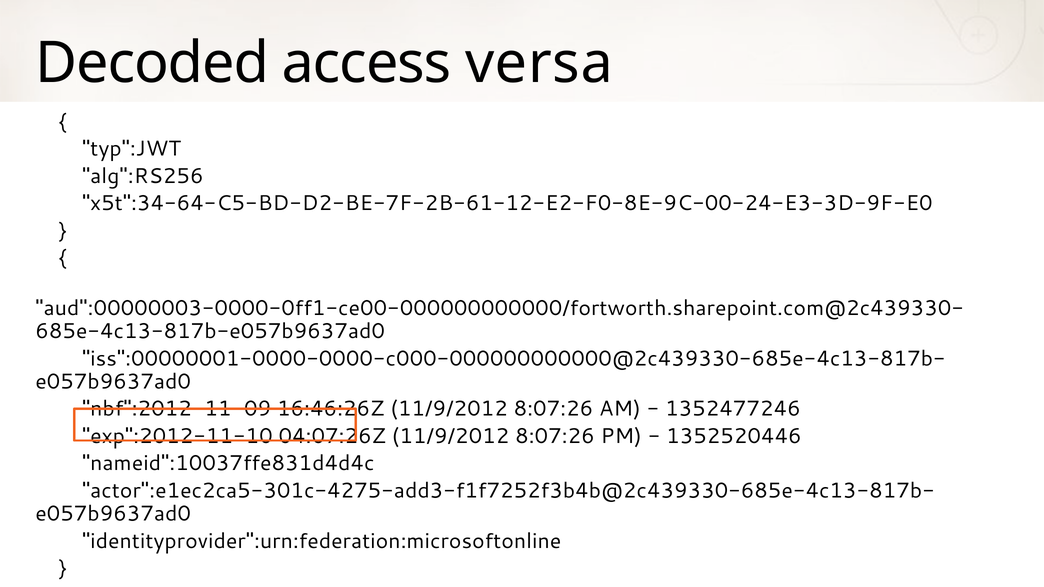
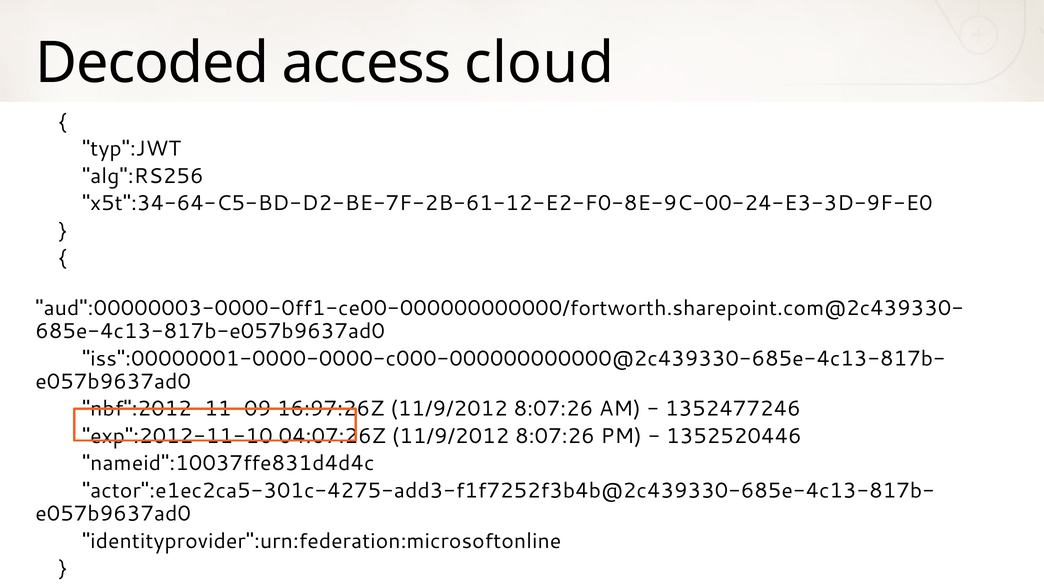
versa: versa -> cloud
16:46:26Z: 16:46:26Z -> 16:97:26Z
